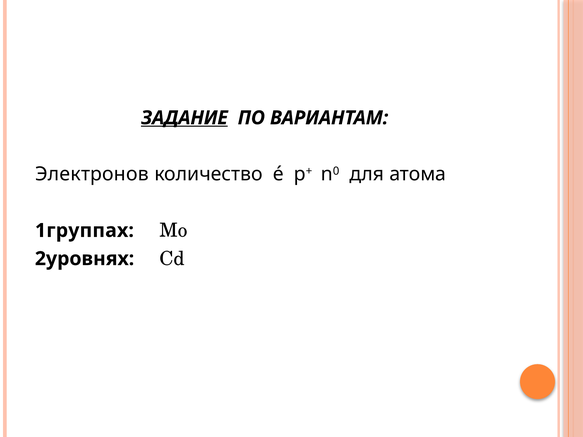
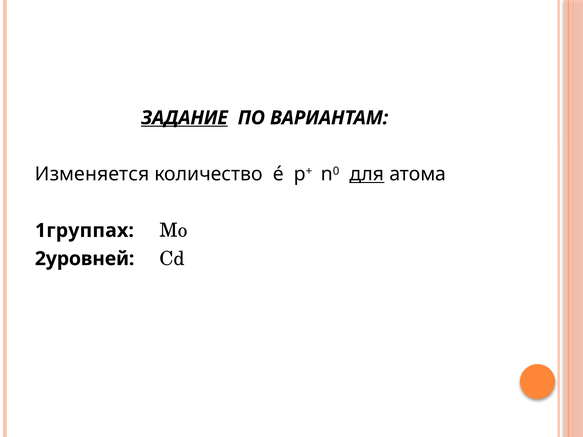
Электронов: Электронов -> Изменяется
для underline: none -> present
2уровнях: 2уровнях -> 2уровней
